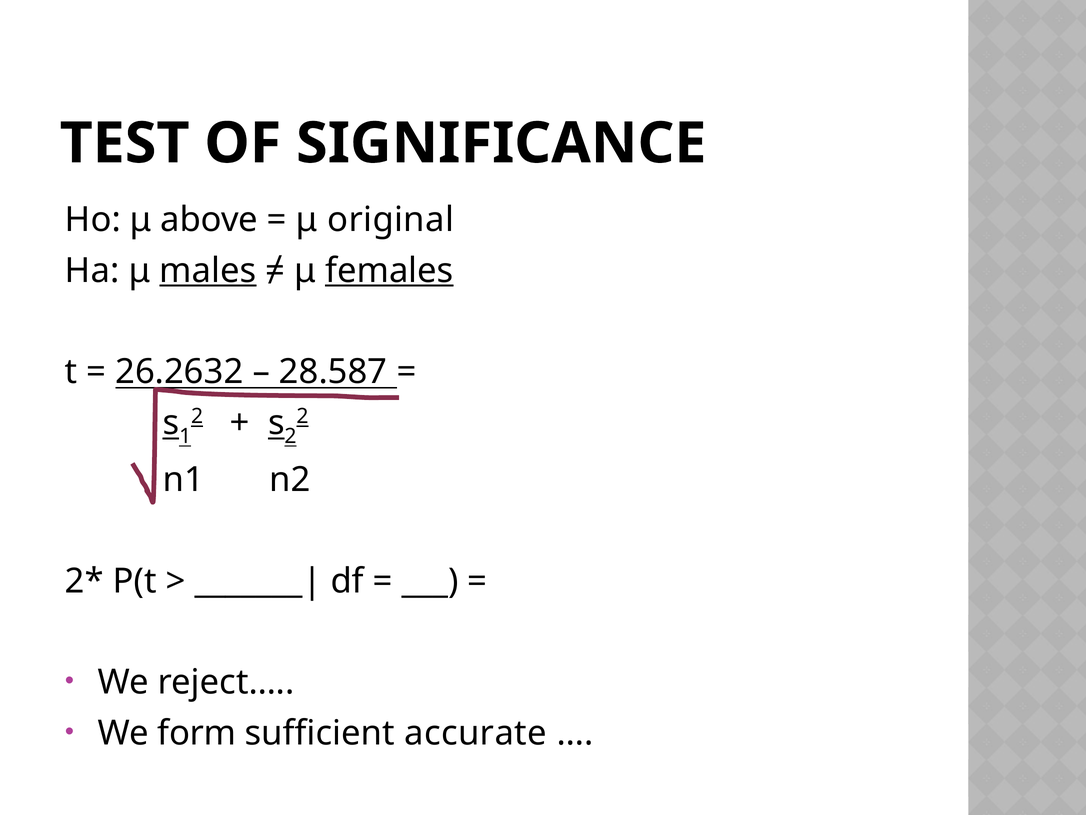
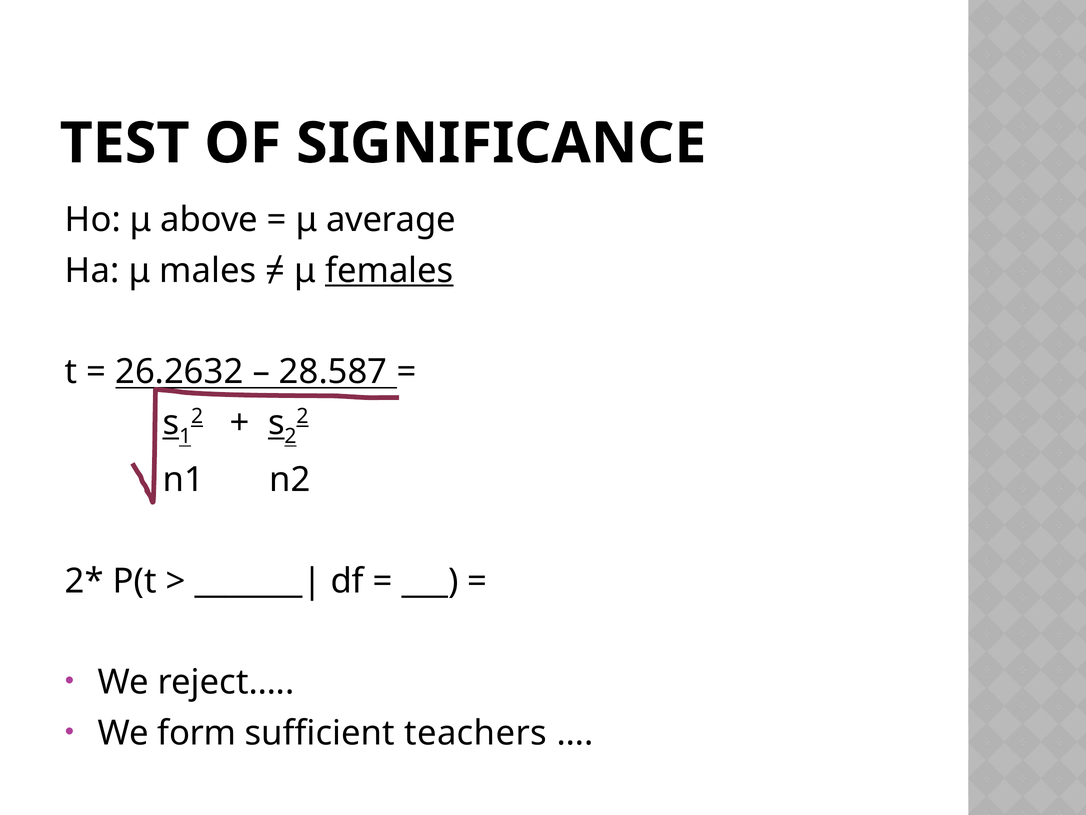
original: original -> average
males underline: present -> none
accurate: accurate -> teachers
